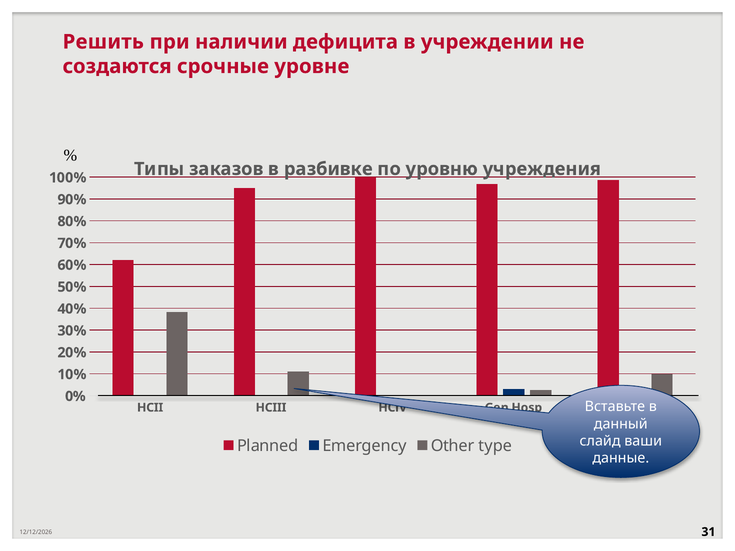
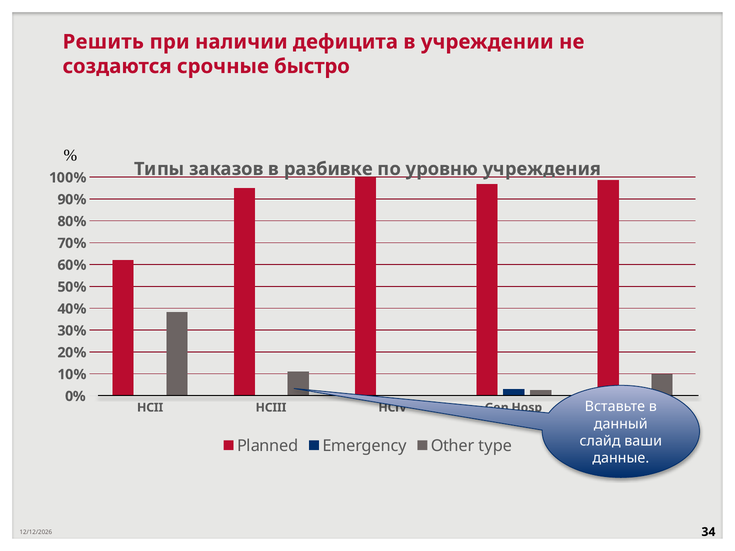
уровне: уровне -> быстро
31: 31 -> 34
